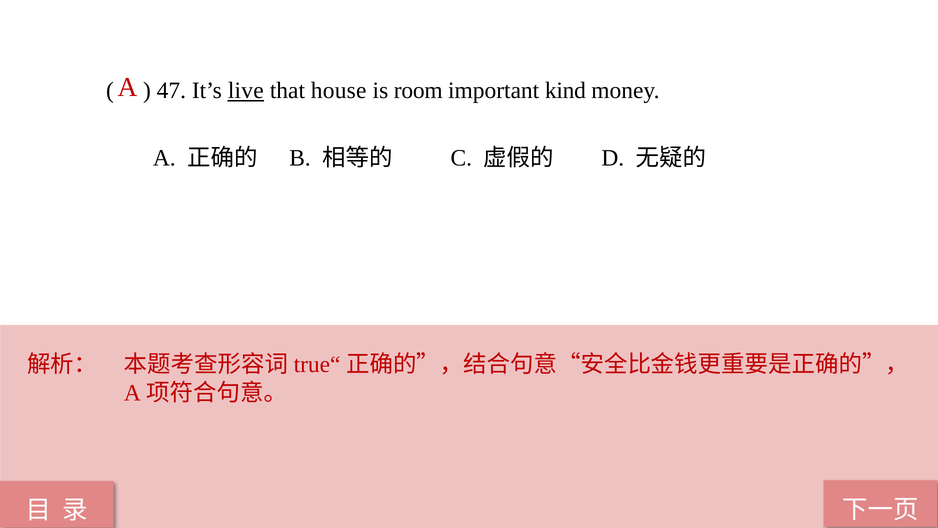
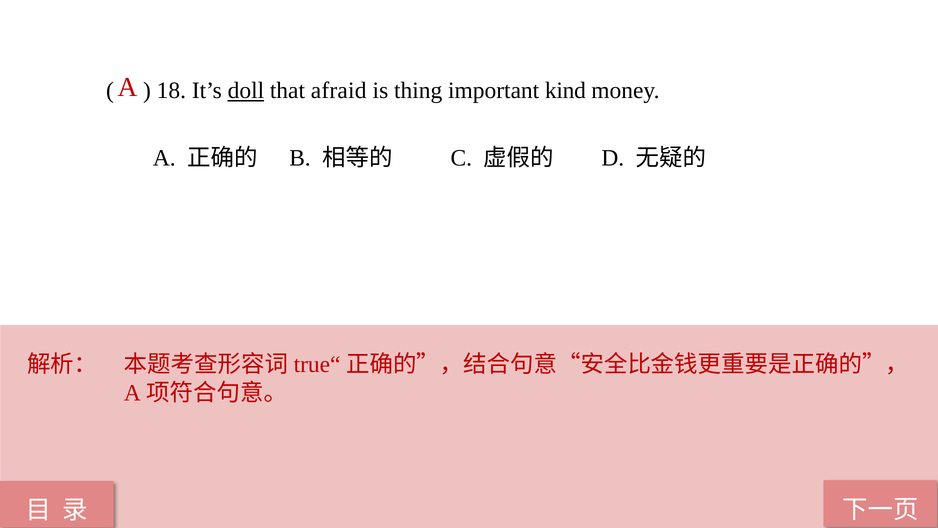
47: 47 -> 18
live: live -> doll
house: house -> afraid
room: room -> thing
